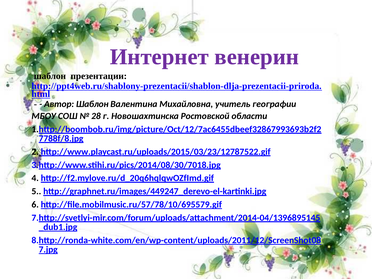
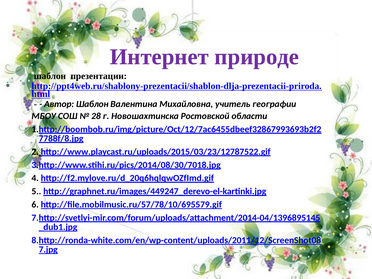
венерин: венерин -> природе
